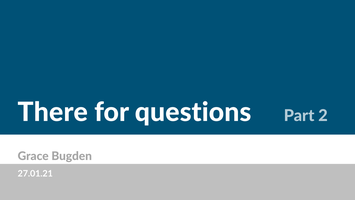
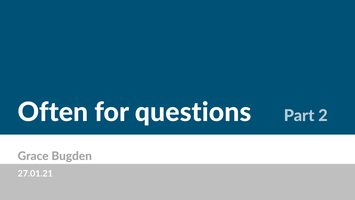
There: There -> Often
